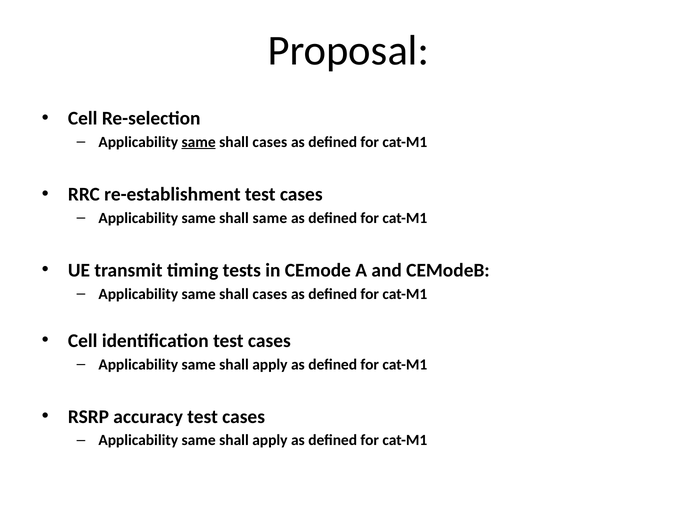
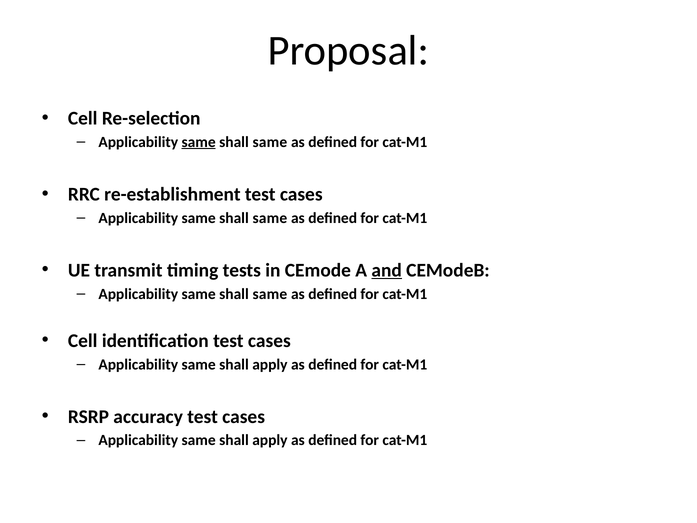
cases at (270, 142): cases -> same
and underline: none -> present
cases at (270, 294): cases -> same
